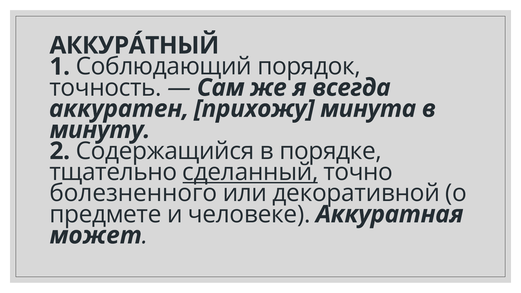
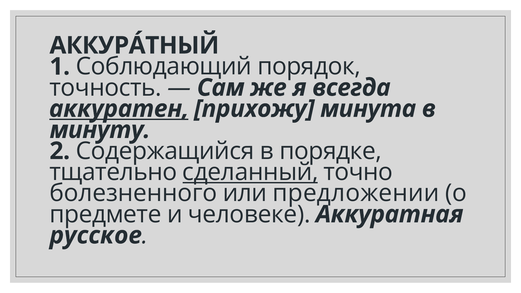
аккуратен underline: none -> present
декоративной: декоративной -> предложении
может: может -> русское
